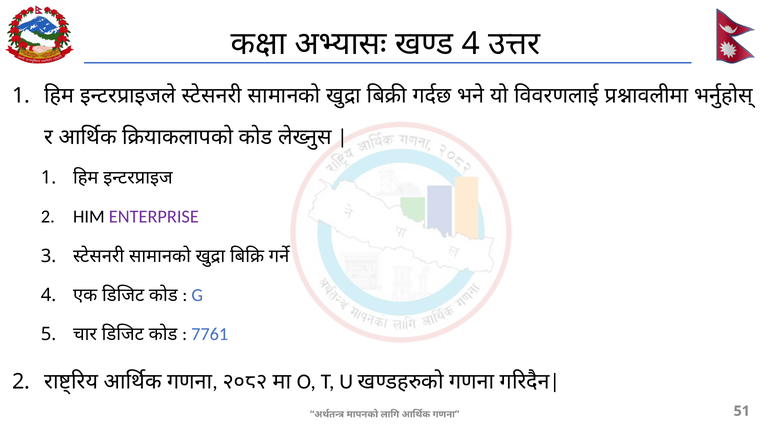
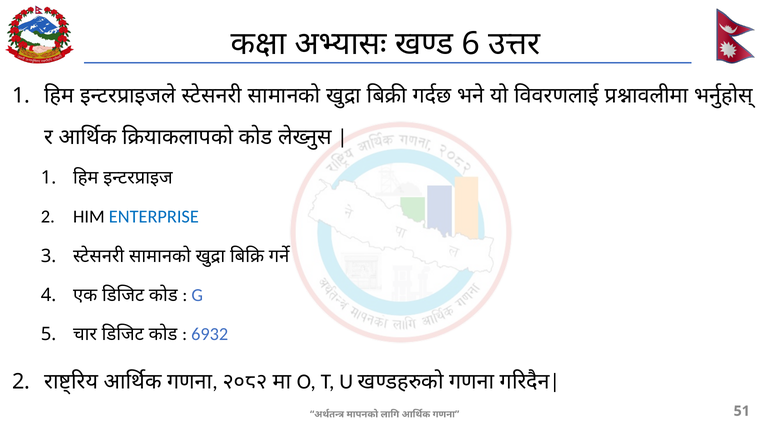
4 at (471, 44): 4 -> 6
ENTERPRISE colour: purple -> blue
7761: 7761 -> 6932
